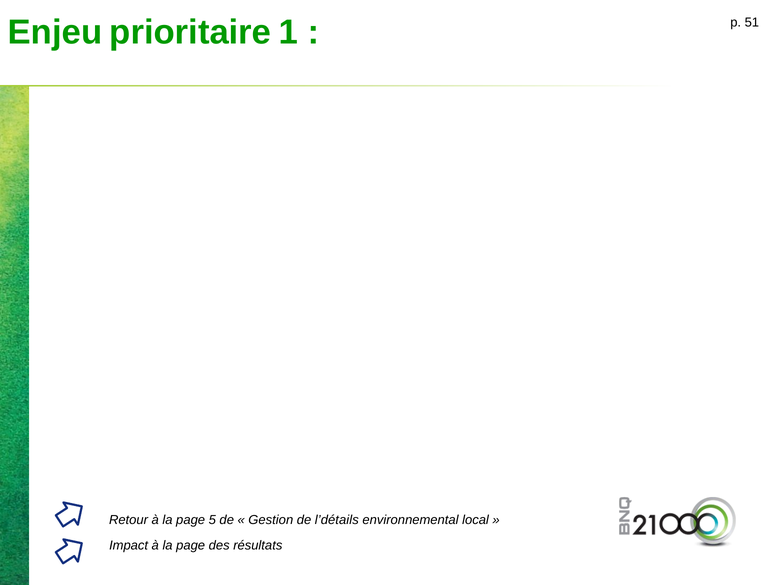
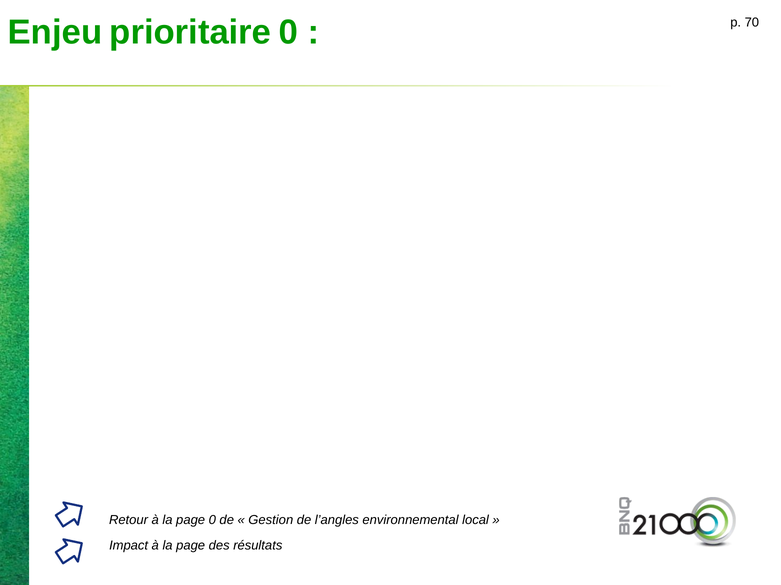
prioritaire 1: 1 -> 0
51: 51 -> 70
page 5: 5 -> 0
l’détails: l’détails -> l’angles
